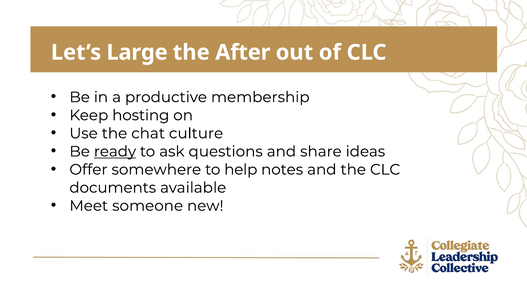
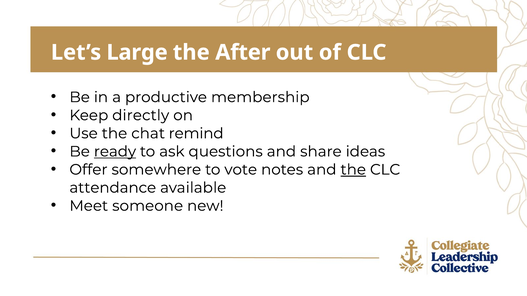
hosting: hosting -> directly
culture: culture -> remind
help: help -> vote
the at (353, 170) underline: none -> present
documents: documents -> attendance
